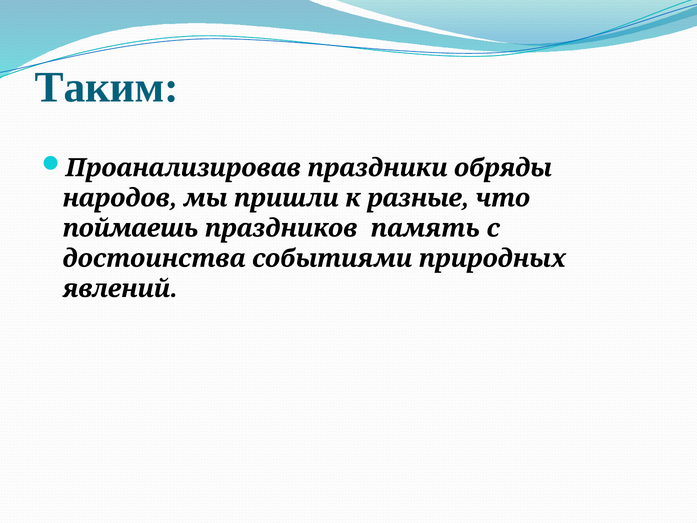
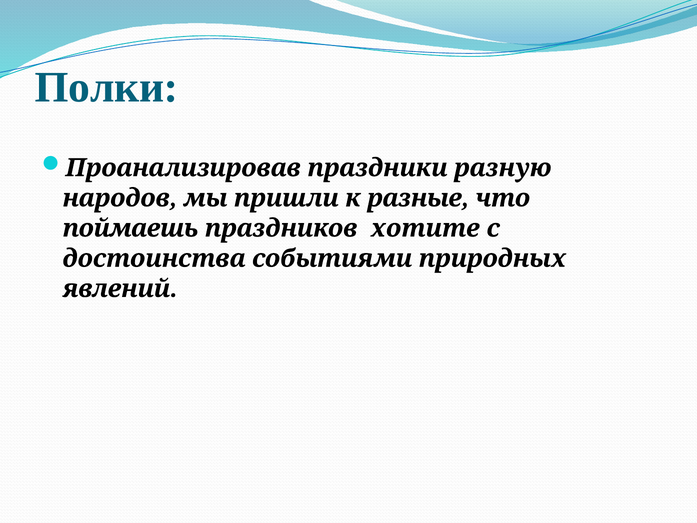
Таким: Таким -> Полки
обряды: обряды -> разную
память: память -> хотите
